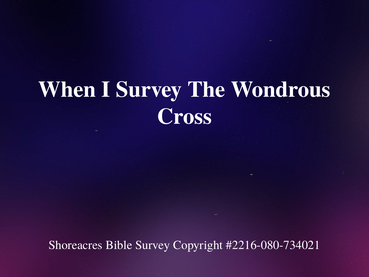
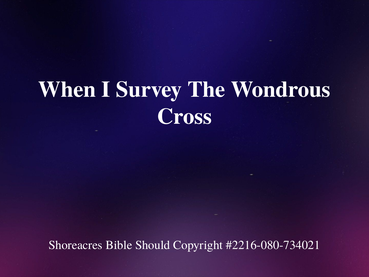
Bible Survey: Survey -> Should
